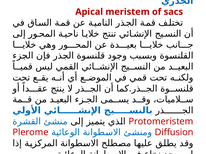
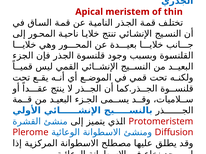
sacs: sacs -> thin
